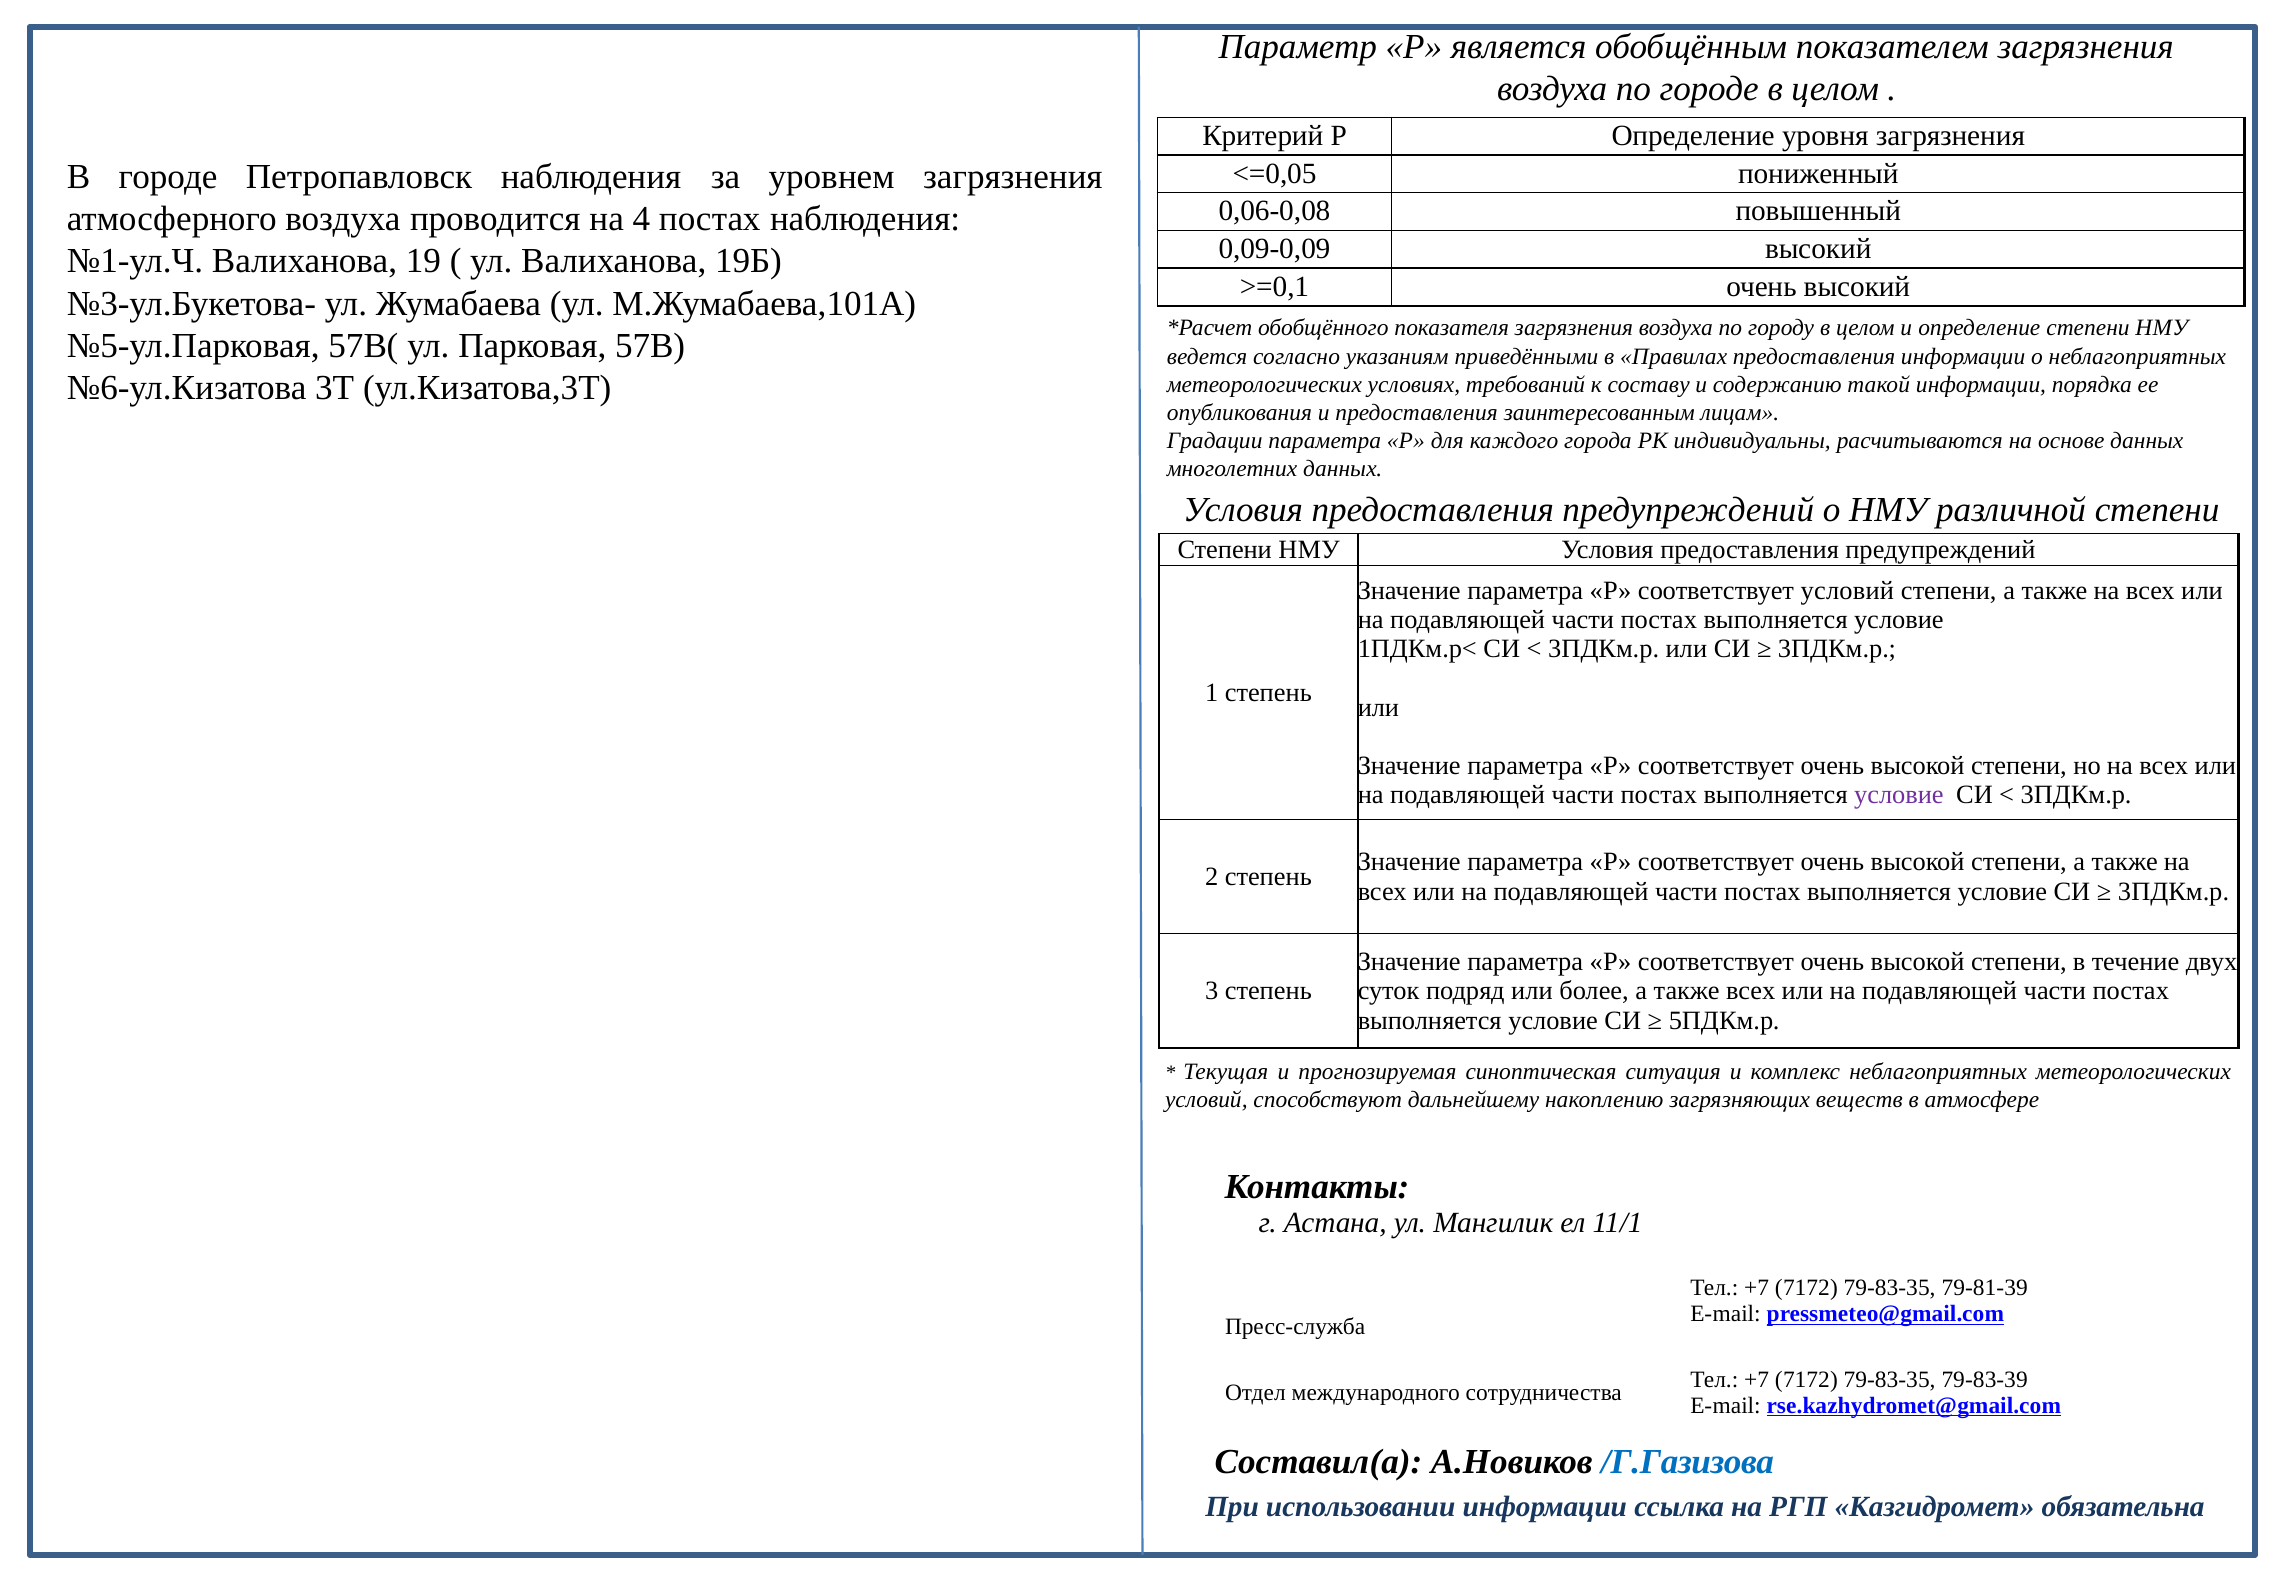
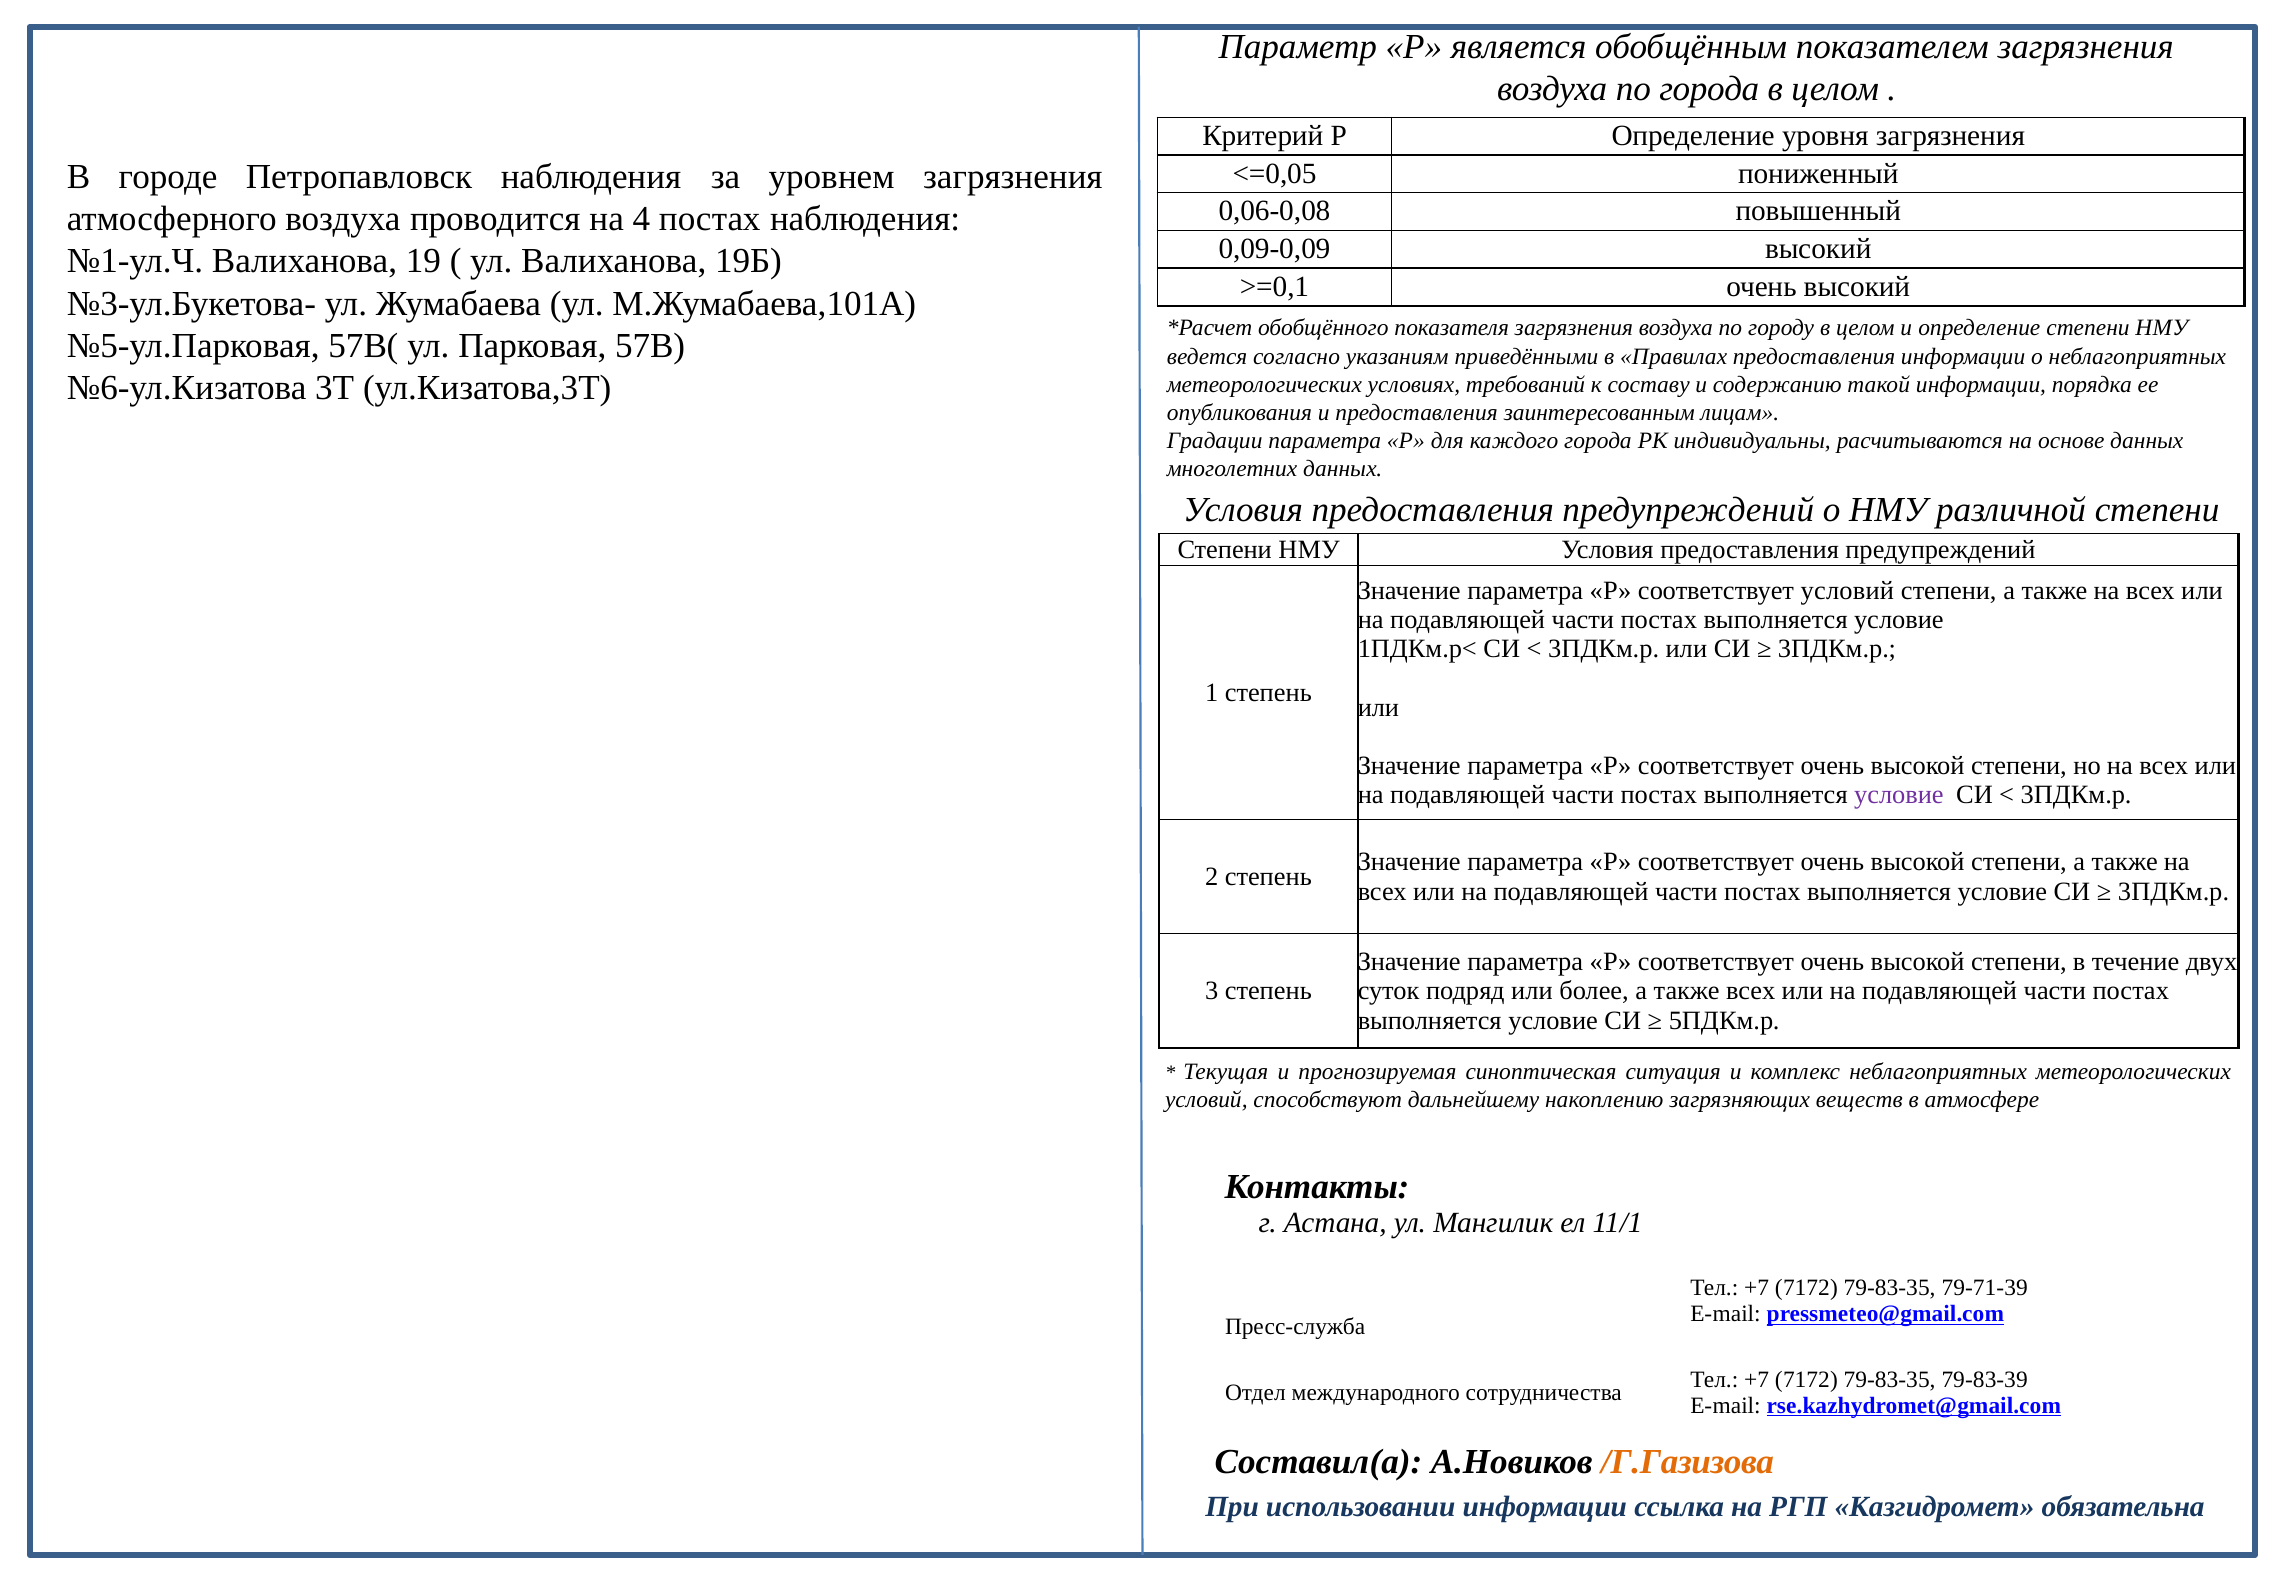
по городе: городе -> города
79-81-39: 79-81-39 -> 79-71-39
/Г.Газизова colour: blue -> orange
